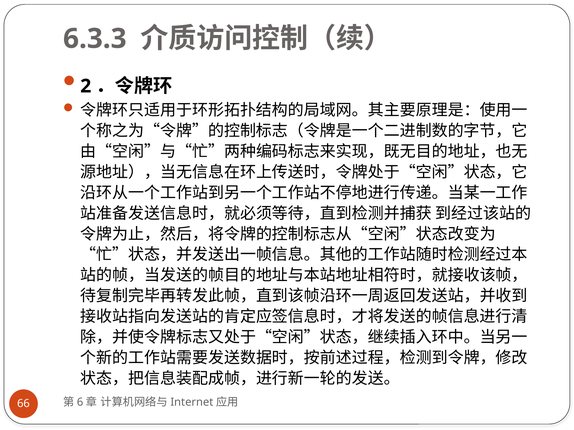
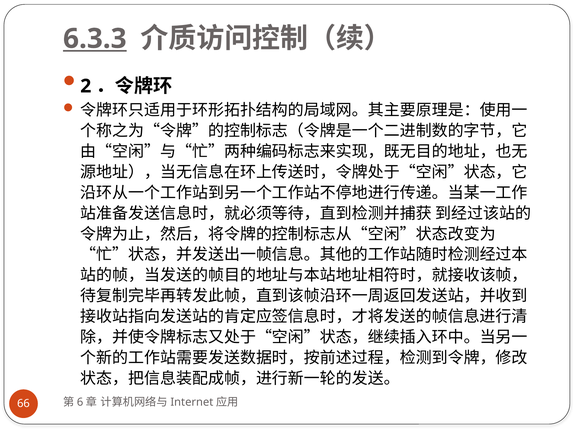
6.3.3 underline: none -> present
